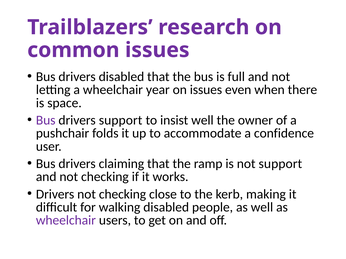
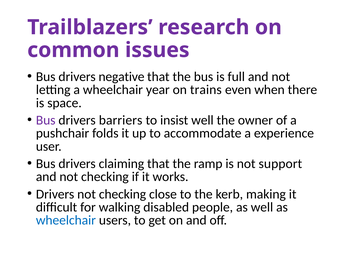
drivers disabled: disabled -> negative
on issues: issues -> trains
drivers support: support -> barriers
confidence: confidence -> experience
wheelchair at (66, 221) colour: purple -> blue
